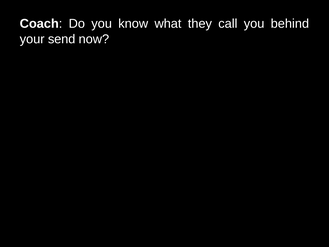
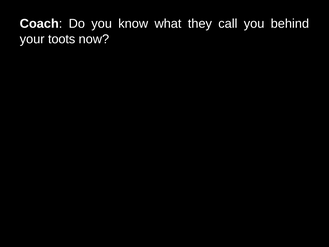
send: send -> toots
